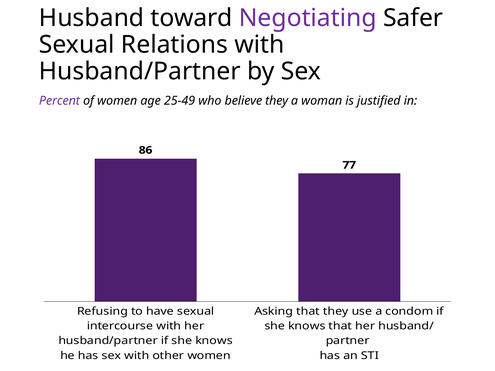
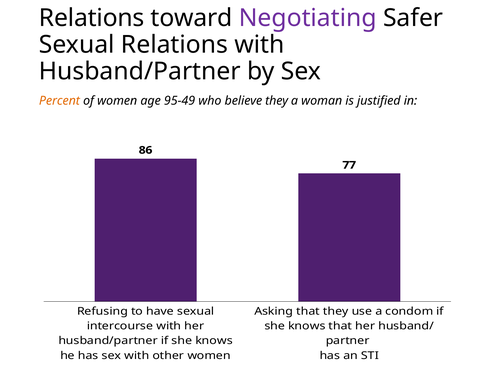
Husband at (92, 18): Husband -> Relations
Percent colour: purple -> orange
25-49: 25-49 -> 95-49
